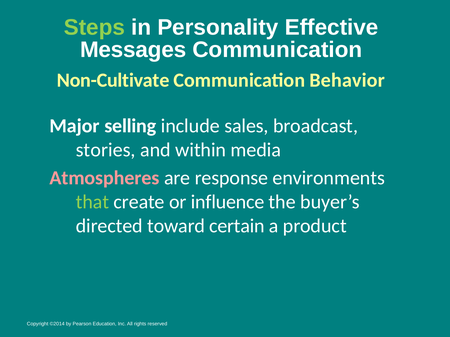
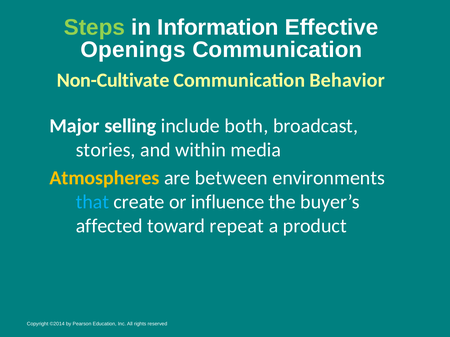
Personality: Personality -> Information
Messages: Messages -> Openings
sales: sales -> both
Atmospheres colour: pink -> yellow
response: response -> between
that colour: light green -> light blue
directed: directed -> affected
certain: certain -> repeat
